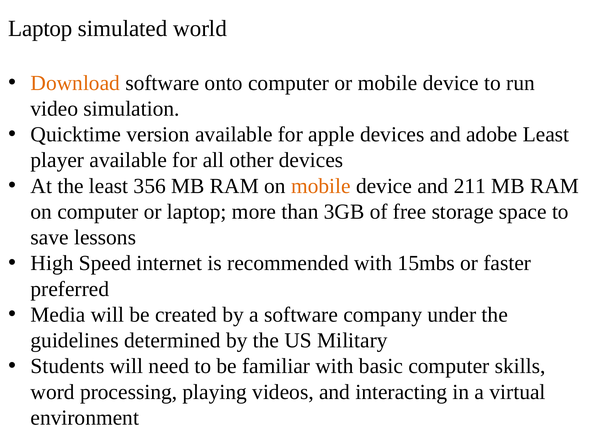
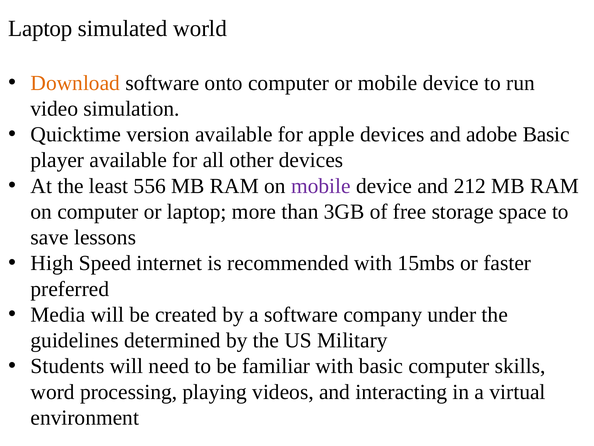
adobe Least: Least -> Basic
356: 356 -> 556
mobile at (321, 186) colour: orange -> purple
211: 211 -> 212
